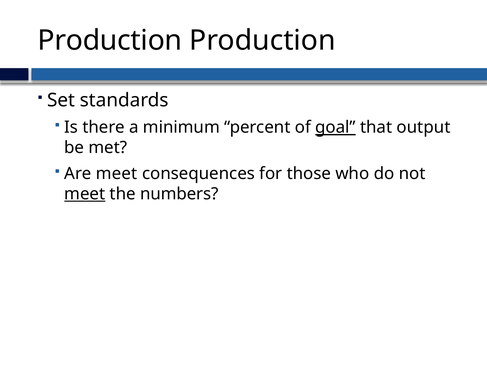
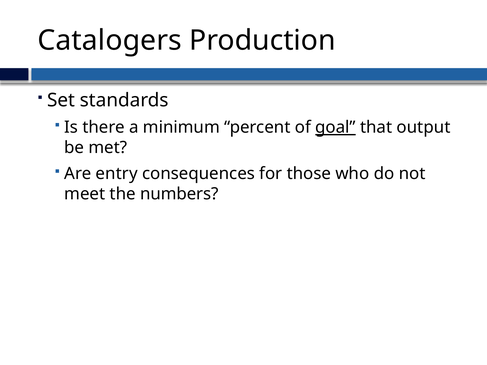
Production at (110, 41): Production -> Catalogers
Are meet: meet -> entry
meet at (85, 194) underline: present -> none
